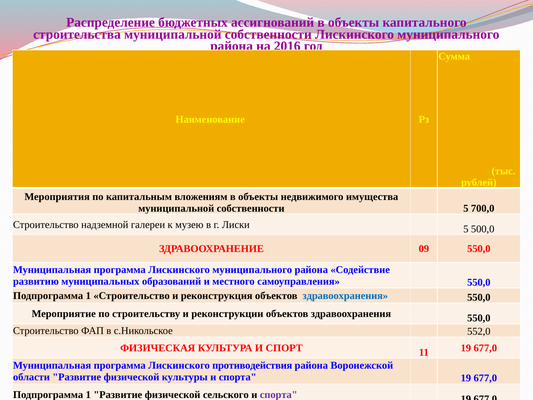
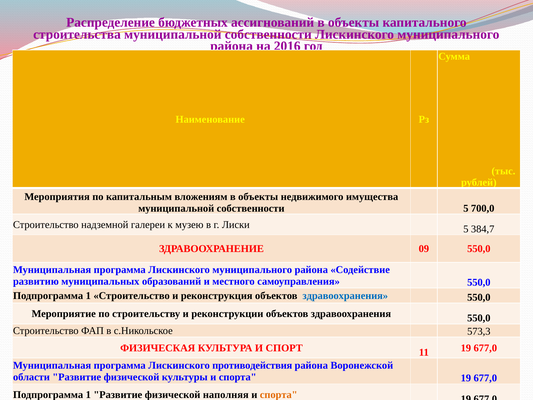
500,0: 500,0 -> 384,7
552,0: 552,0 -> 573,3
сельского: сельского -> наполняя
спорта at (279, 394) colour: purple -> orange
